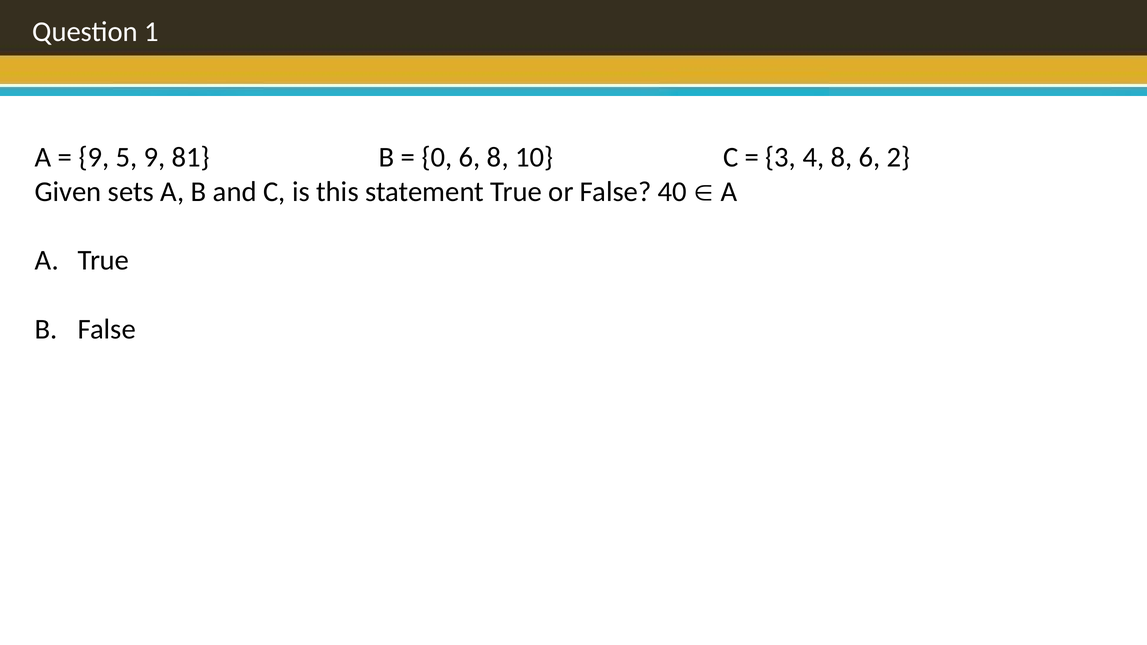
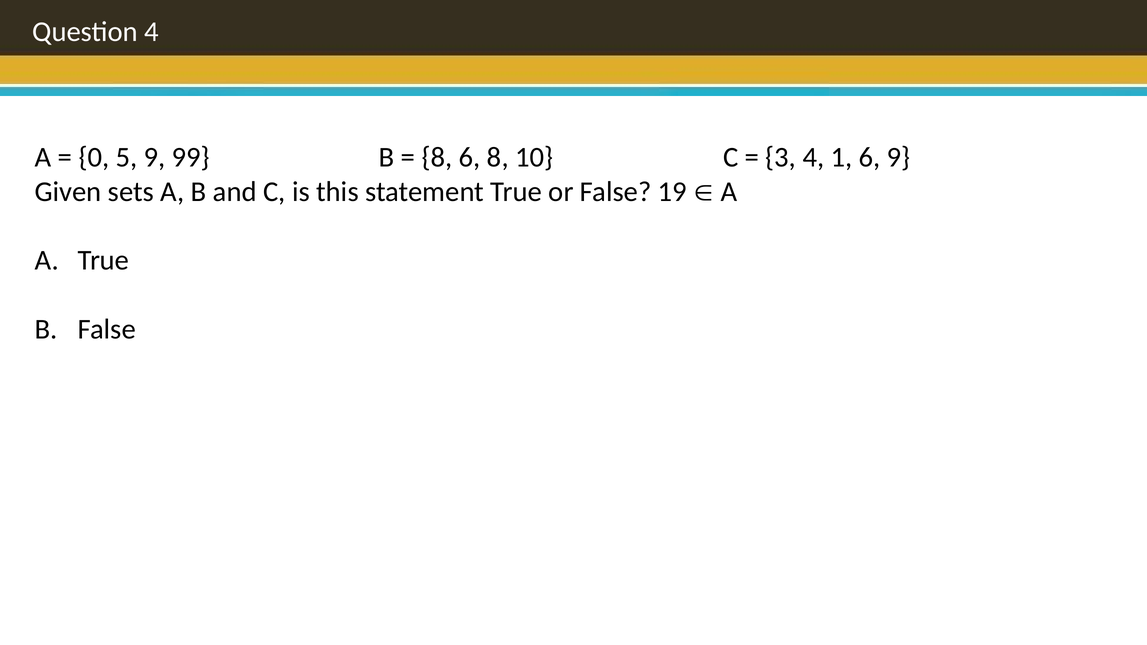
Question 1: 1 -> 4
9 at (94, 157): 9 -> 0
81: 81 -> 99
0 at (437, 157): 0 -> 8
4 8: 8 -> 1
6 2: 2 -> 9
40: 40 -> 19
